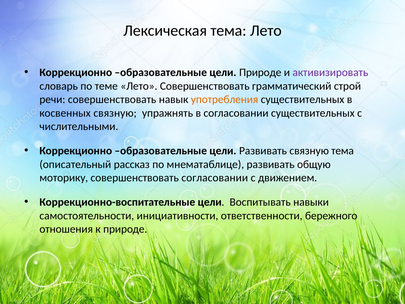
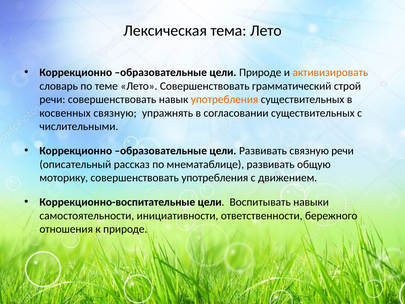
активизировать colour: purple -> orange
связную тема: тема -> речи
совершенствовать согласовании: согласовании -> употребления
